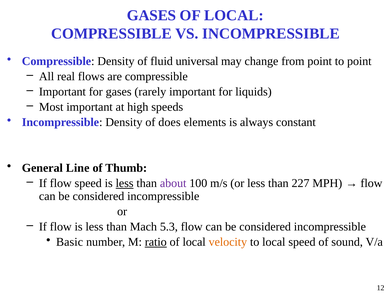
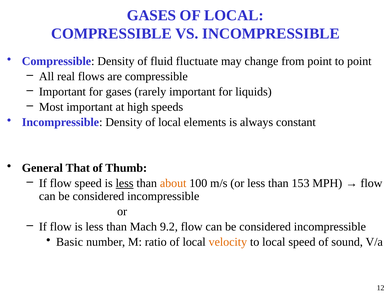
universal: universal -> fluctuate
Density of does: does -> local
Line: Line -> That
about colour: purple -> orange
227: 227 -> 153
5.3: 5.3 -> 9.2
ratio underline: present -> none
